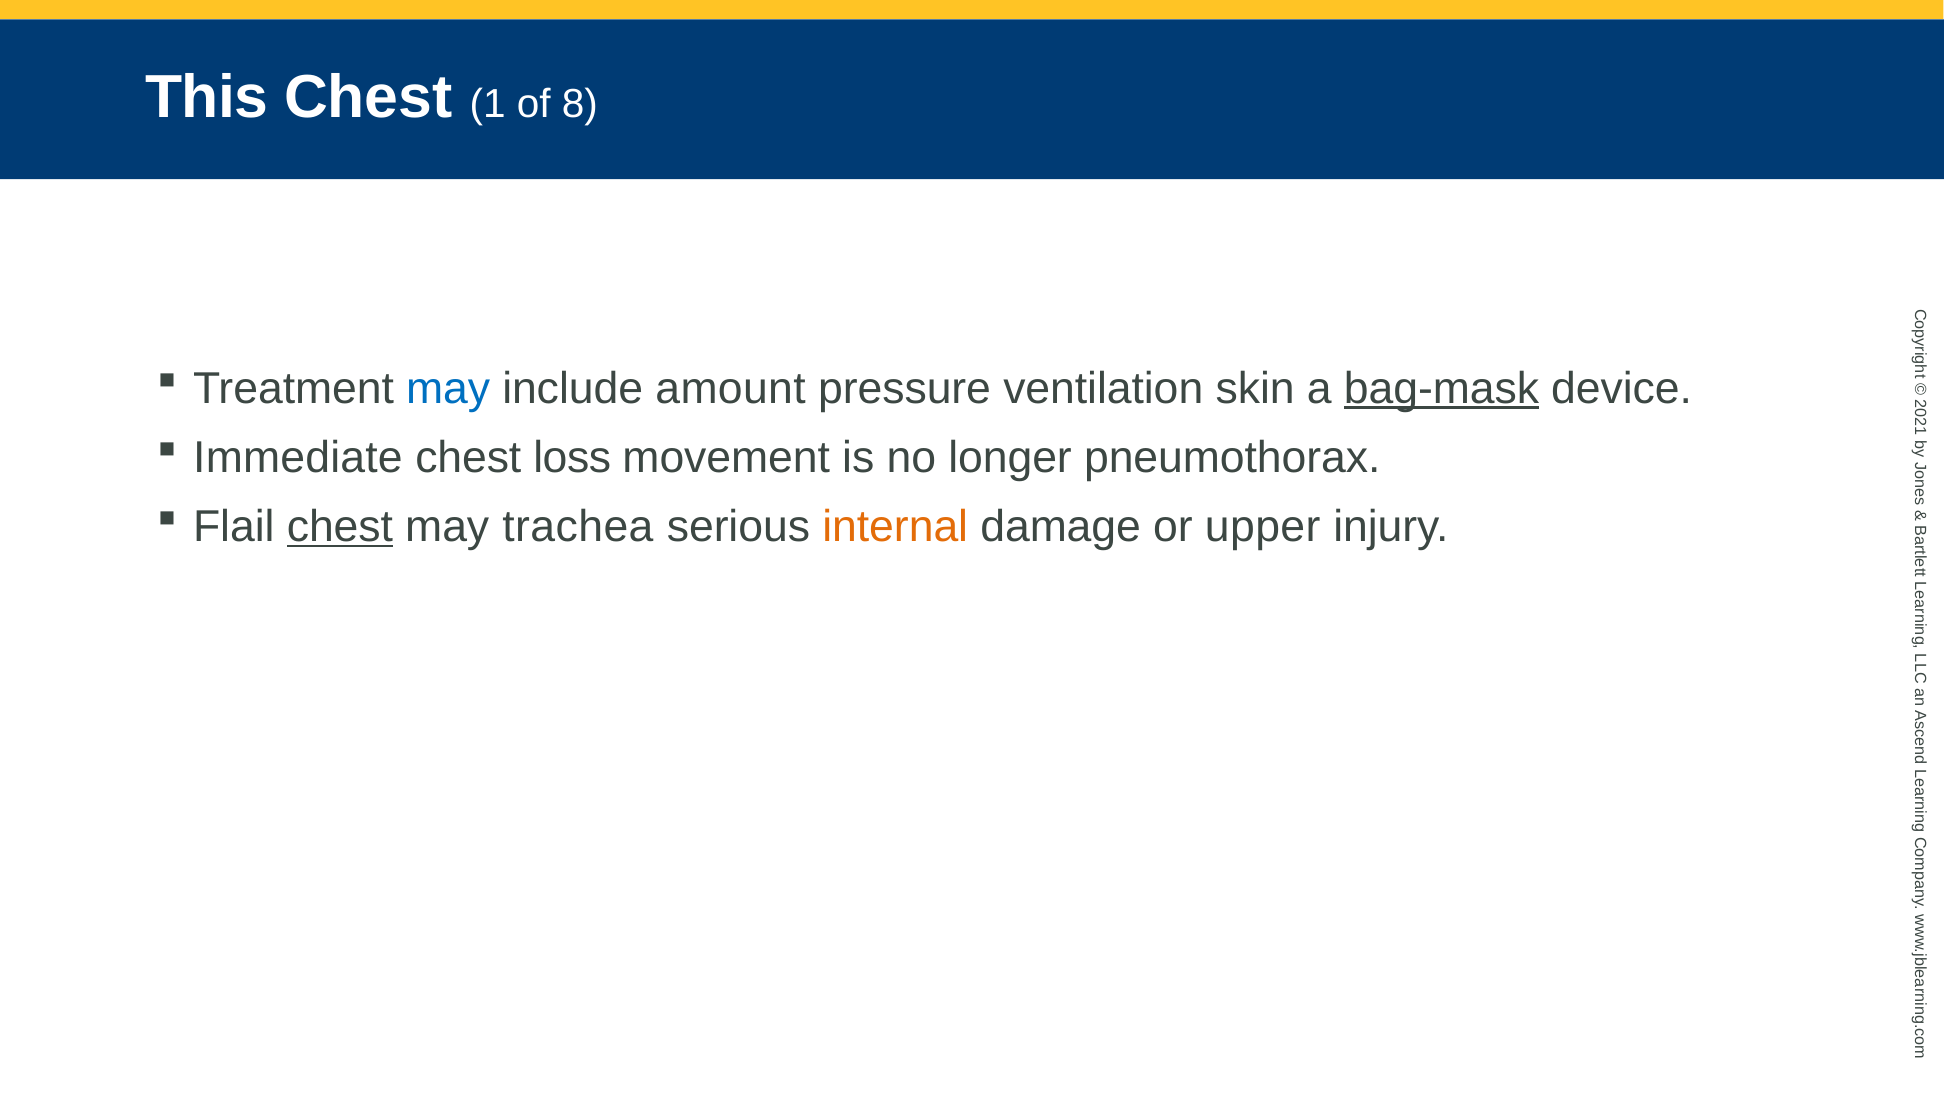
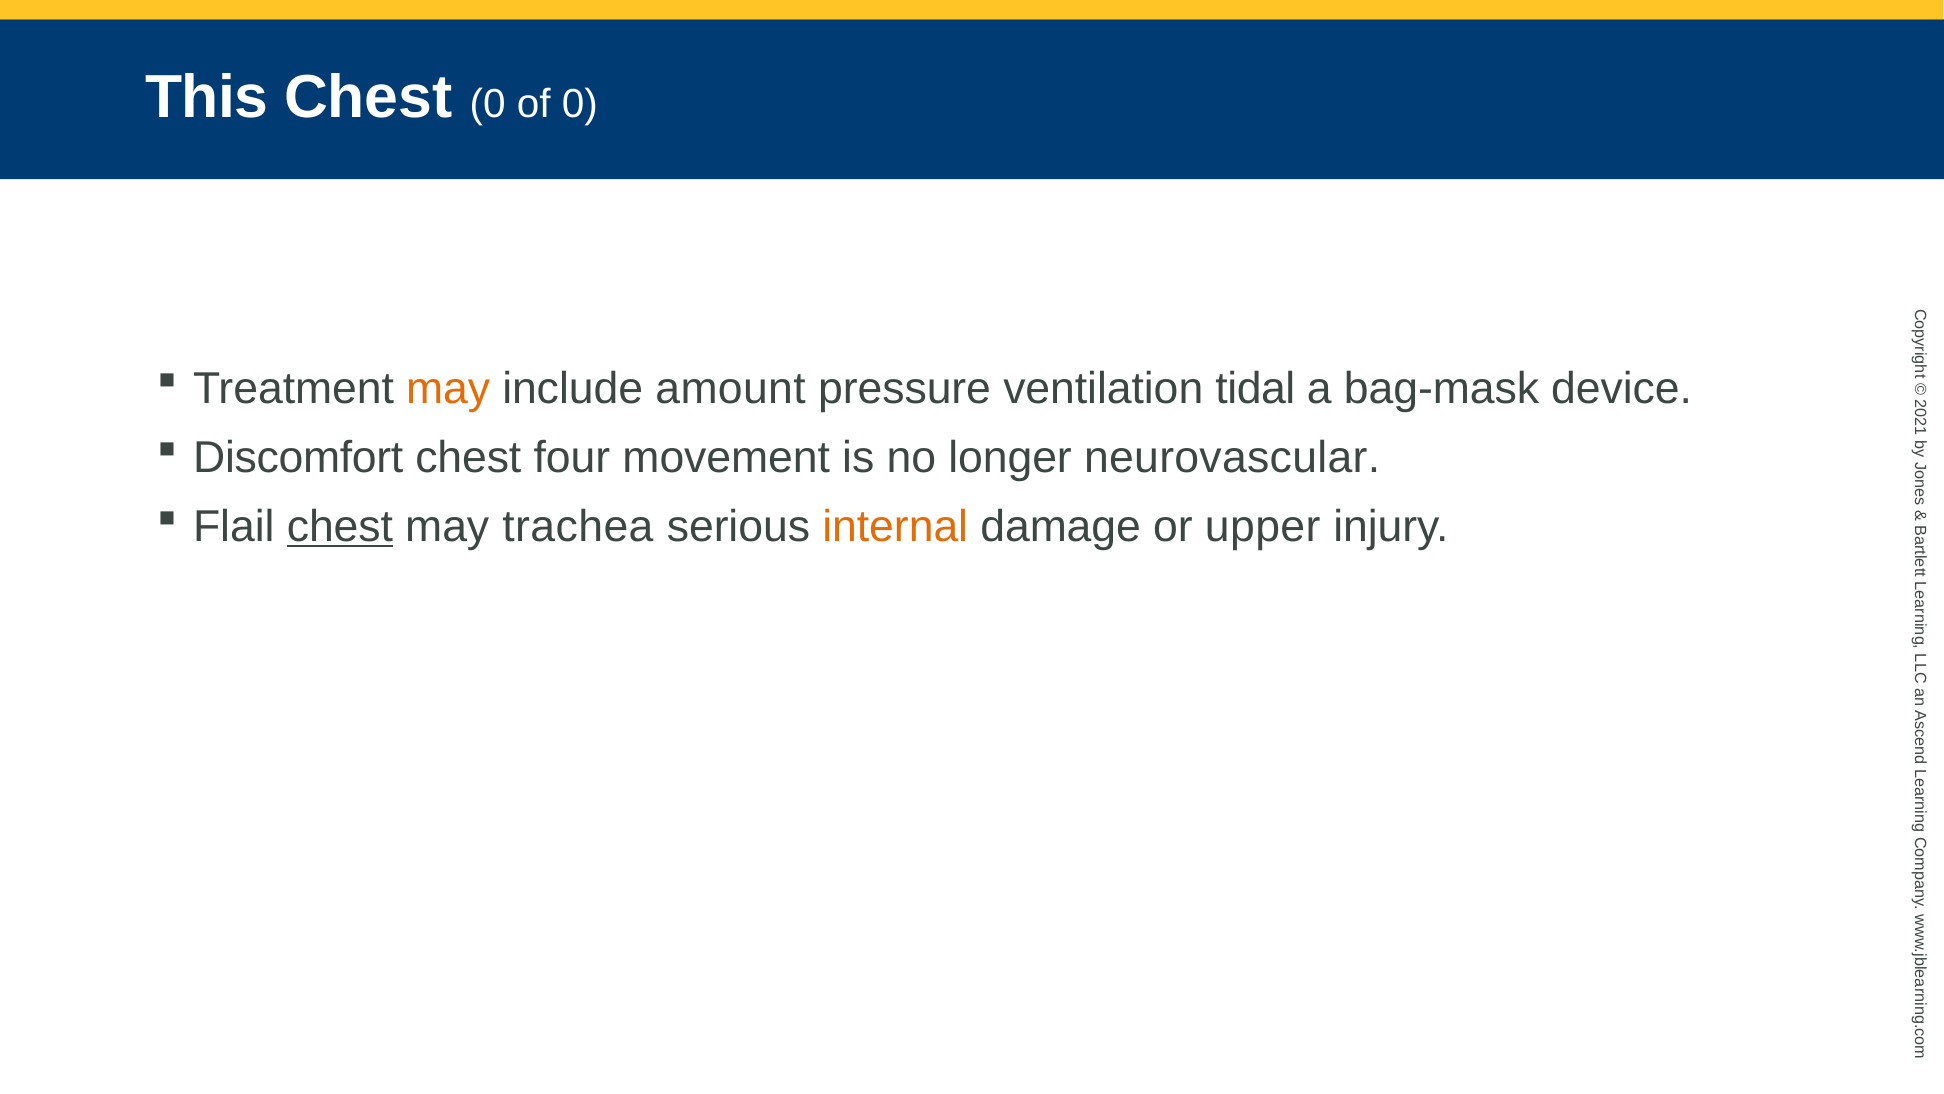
Chest 1: 1 -> 0
of 8: 8 -> 0
may at (448, 388) colour: blue -> orange
skin: skin -> tidal
bag-mask underline: present -> none
Immediate: Immediate -> Discomfort
loss: loss -> four
pneumothorax: pneumothorax -> neurovascular
